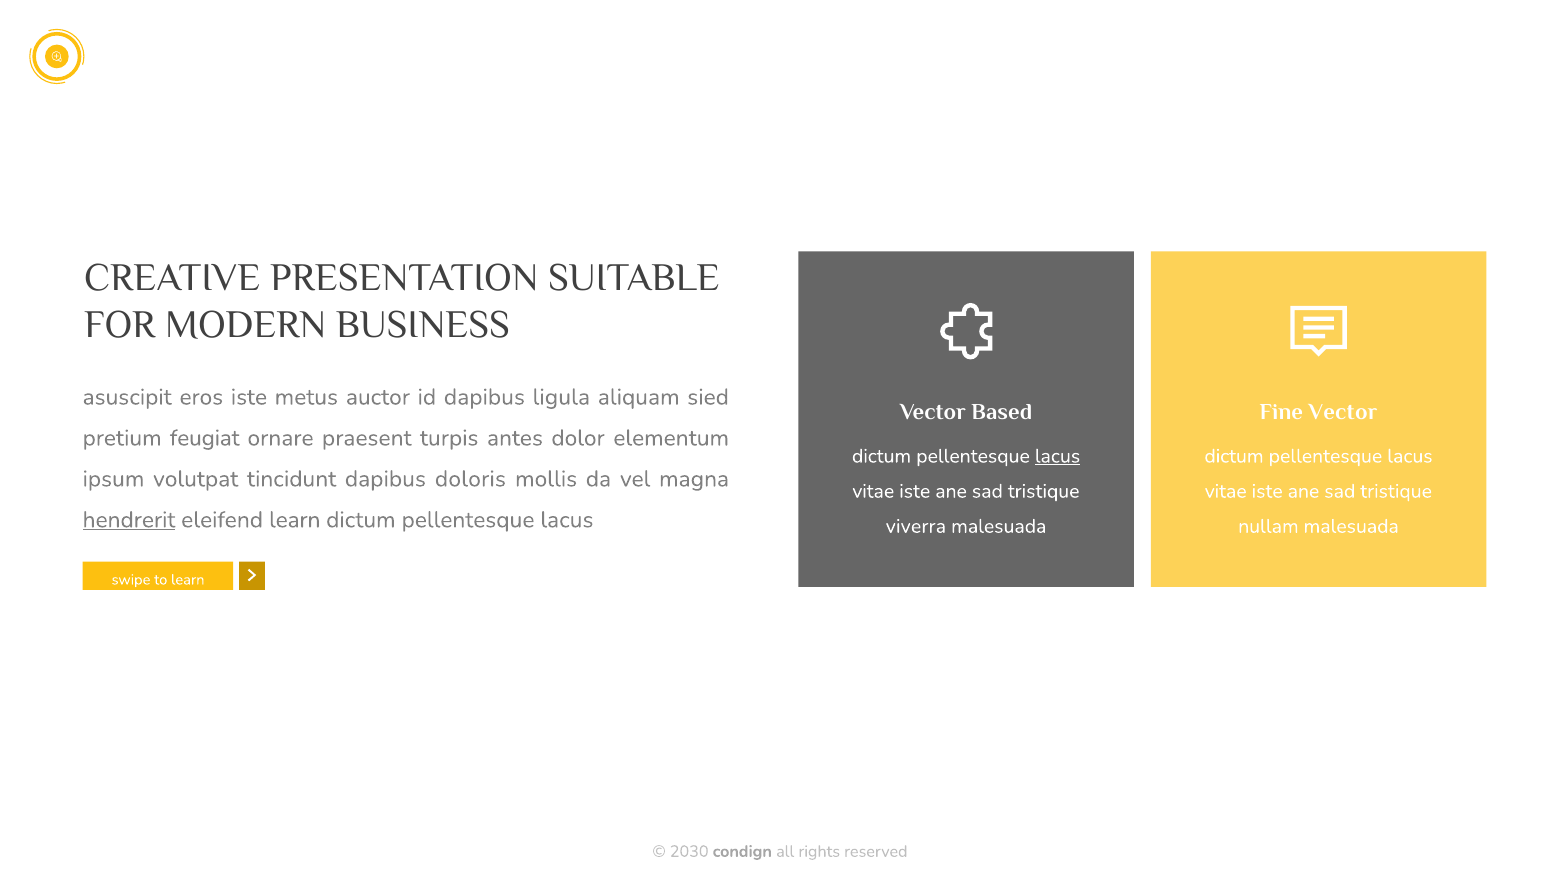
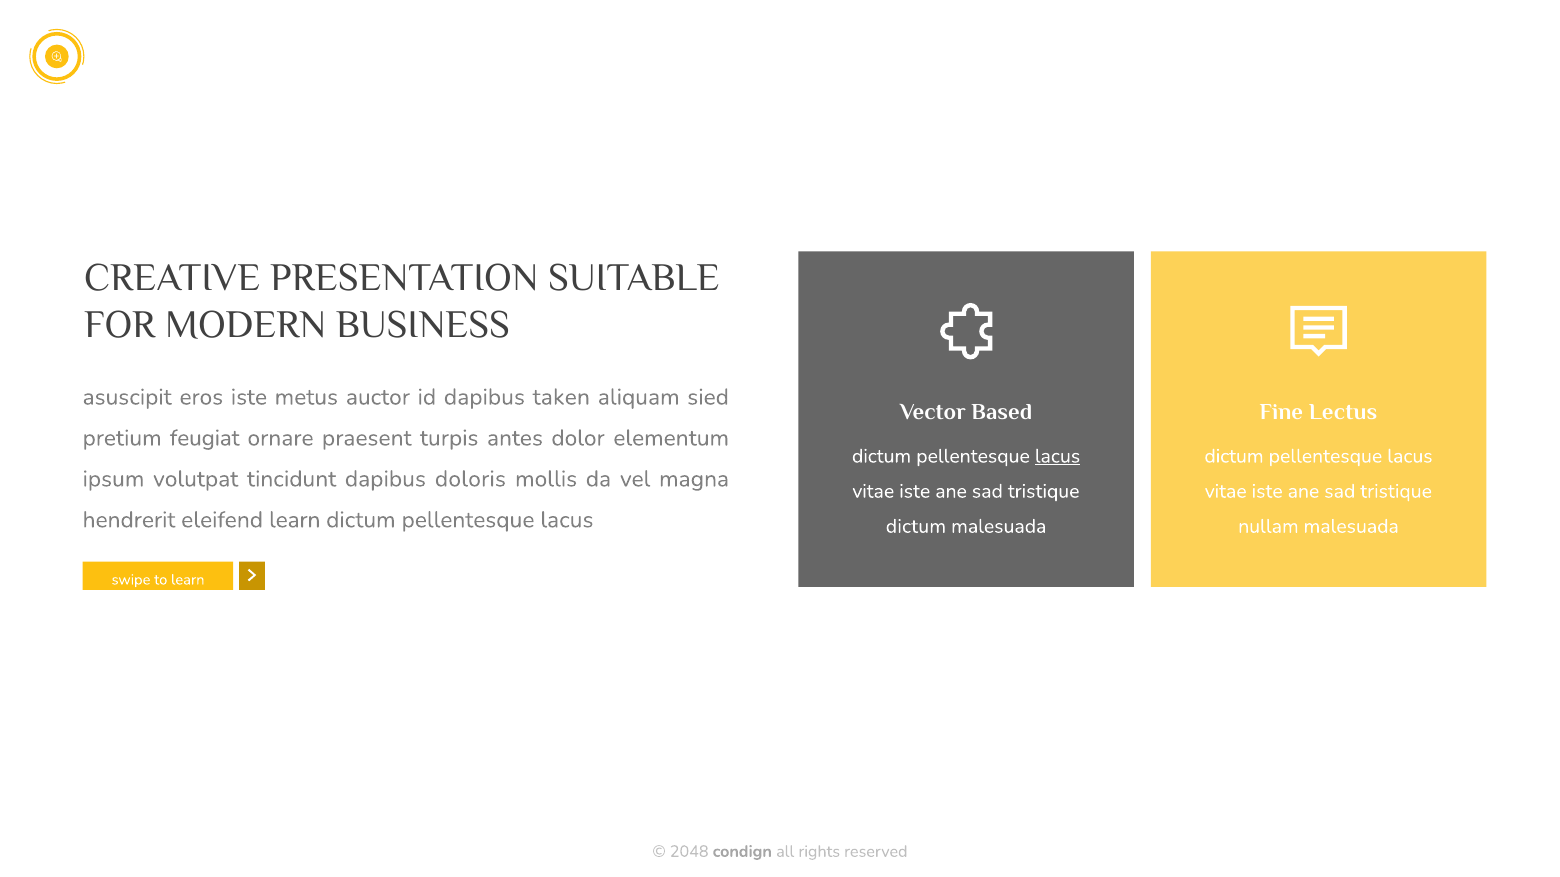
ligula: ligula -> taken
Fine Vector: Vector -> Lectus
hendrerit underline: present -> none
viverra at (916, 527): viverra -> dictum
2030: 2030 -> 2048
